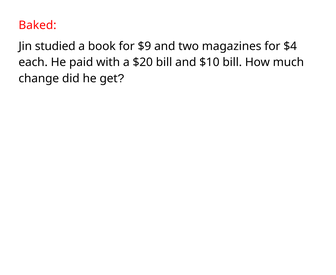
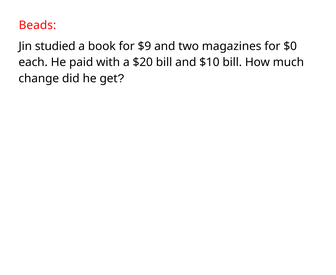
Baked: Baked -> Beads
$4: $4 -> $0
